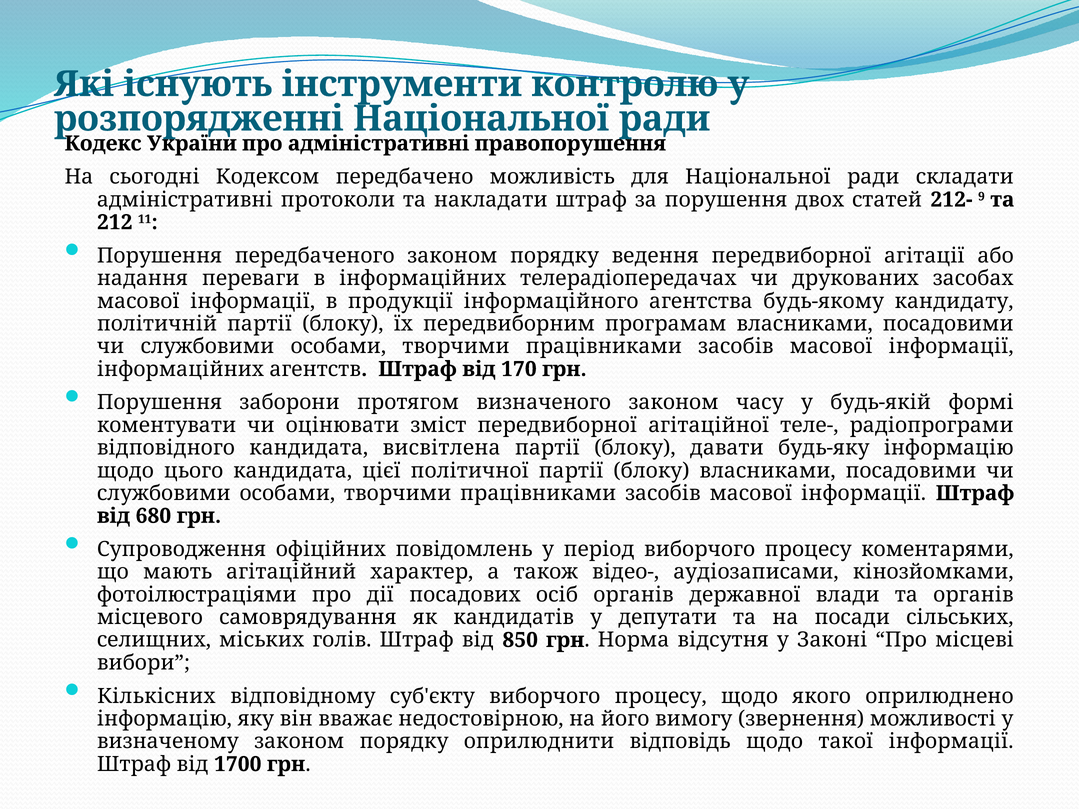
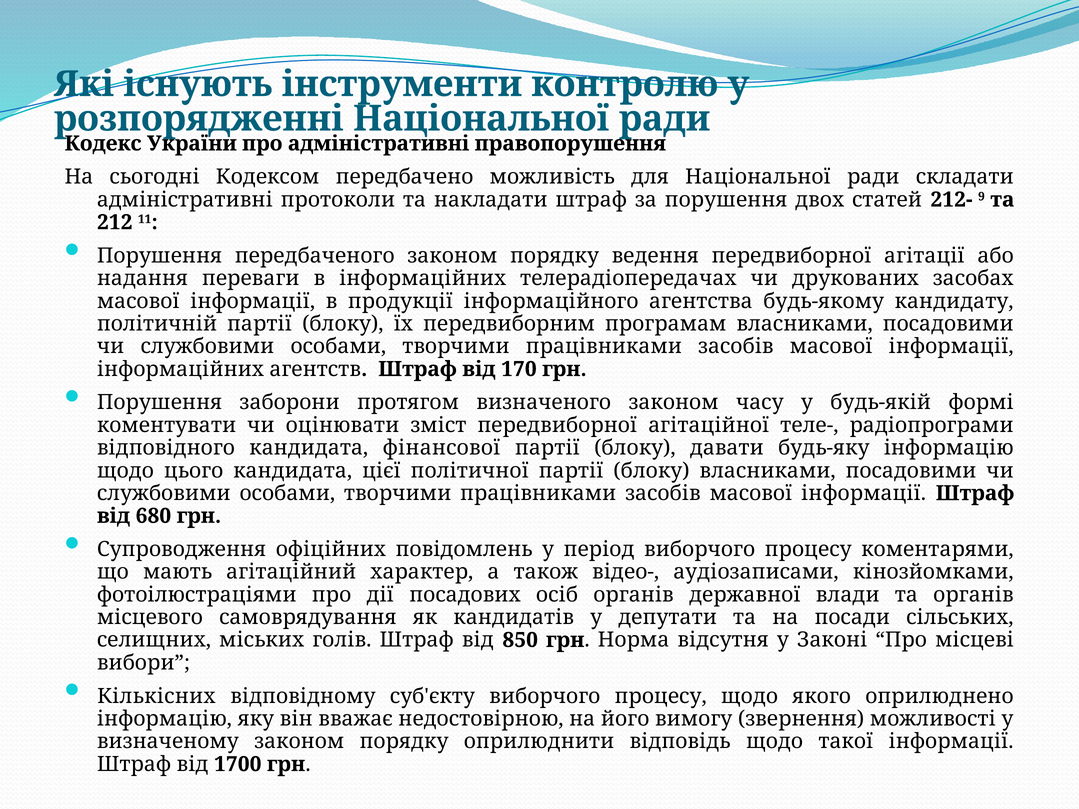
висвітлена: висвітлена -> фінансової
